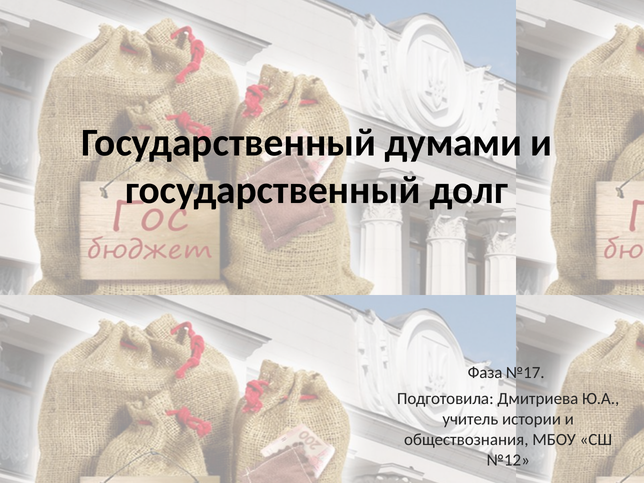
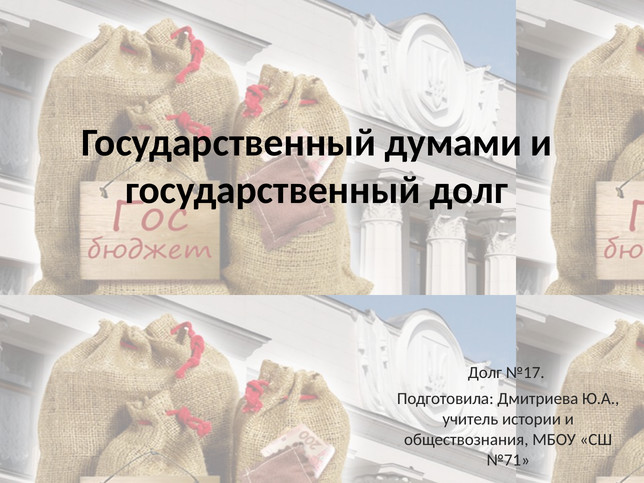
Фаза at (485, 373): Фаза -> Долг
№12: №12 -> №71
